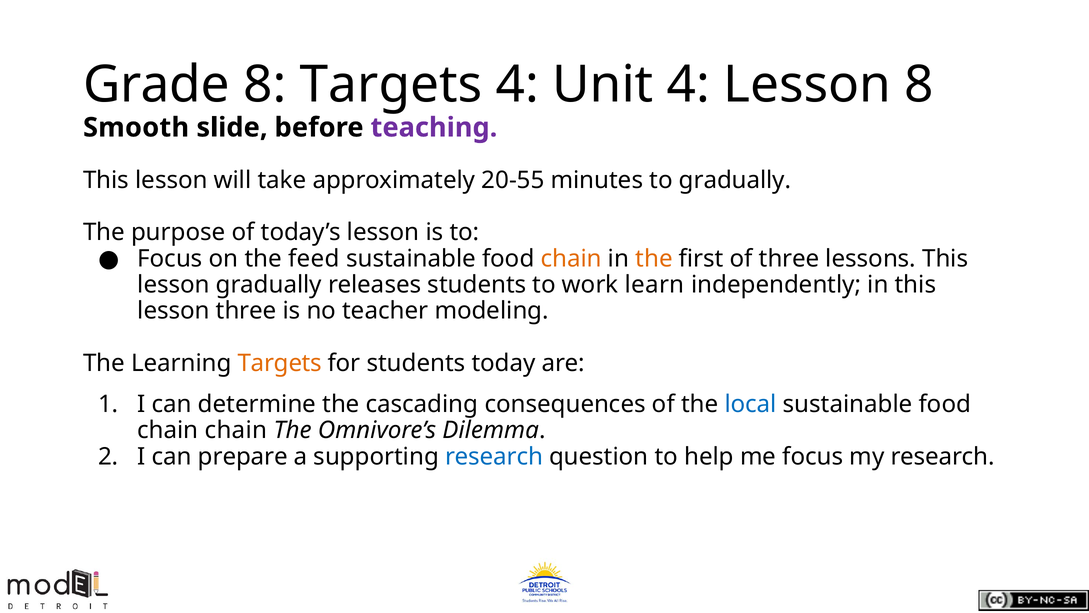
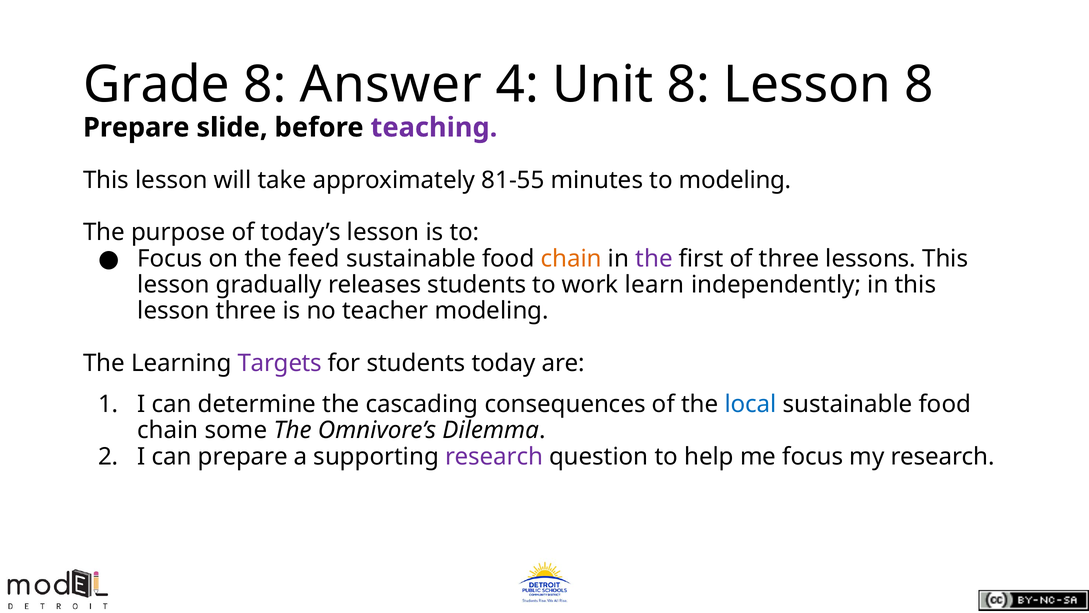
8 Targets: Targets -> Answer
Unit 4: 4 -> 8
Smooth at (136, 127): Smooth -> Prepare
20-55: 20-55 -> 81-55
to gradually: gradually -> modeling
the at (654, 258) colour: orange -> purple
Targets at (280, 363) colour: orange -> purple
chain chain: chain -> some
research at (494, 456) colour: blue -> purple
